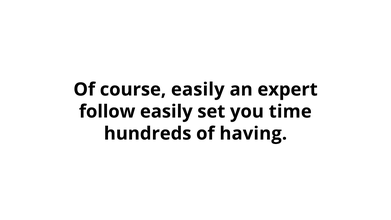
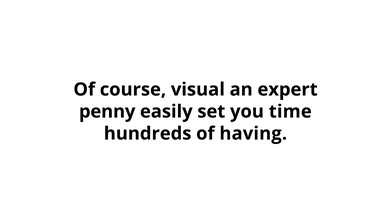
course easily: easily -> visual
follow: follow -> penny
